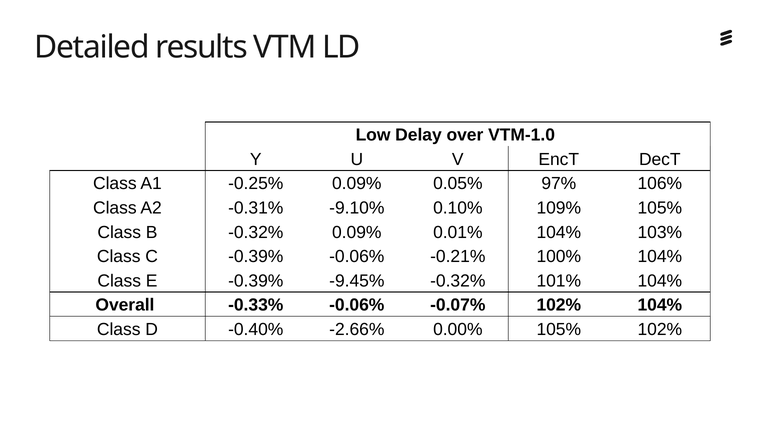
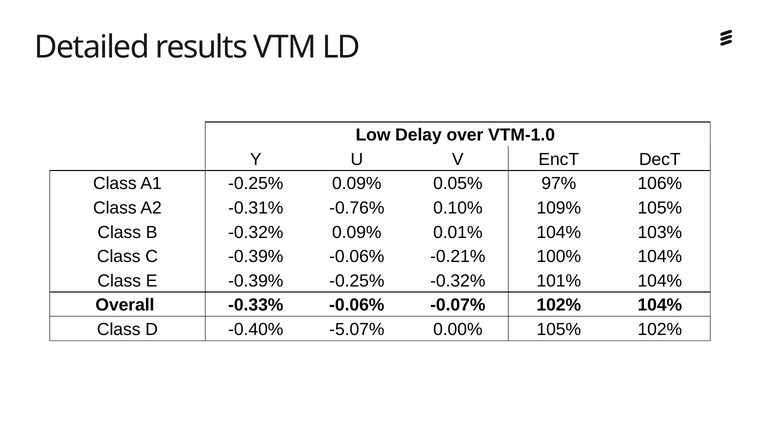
-9.10%: -9.10% -> -0.76%
-0.39% -9.45%: -9.45% -> -0.25%
-2.66%: -2.66% -> -5.07%
